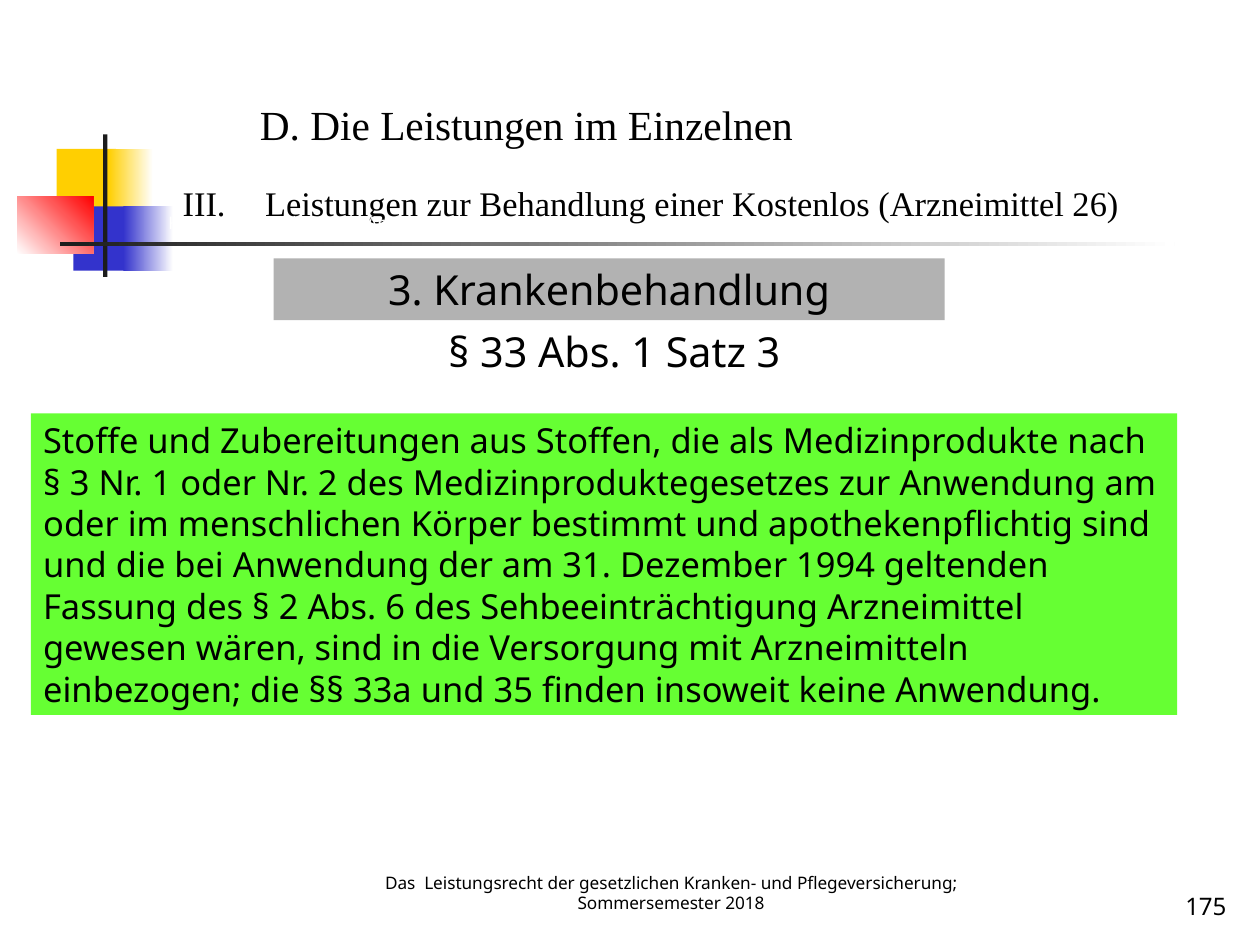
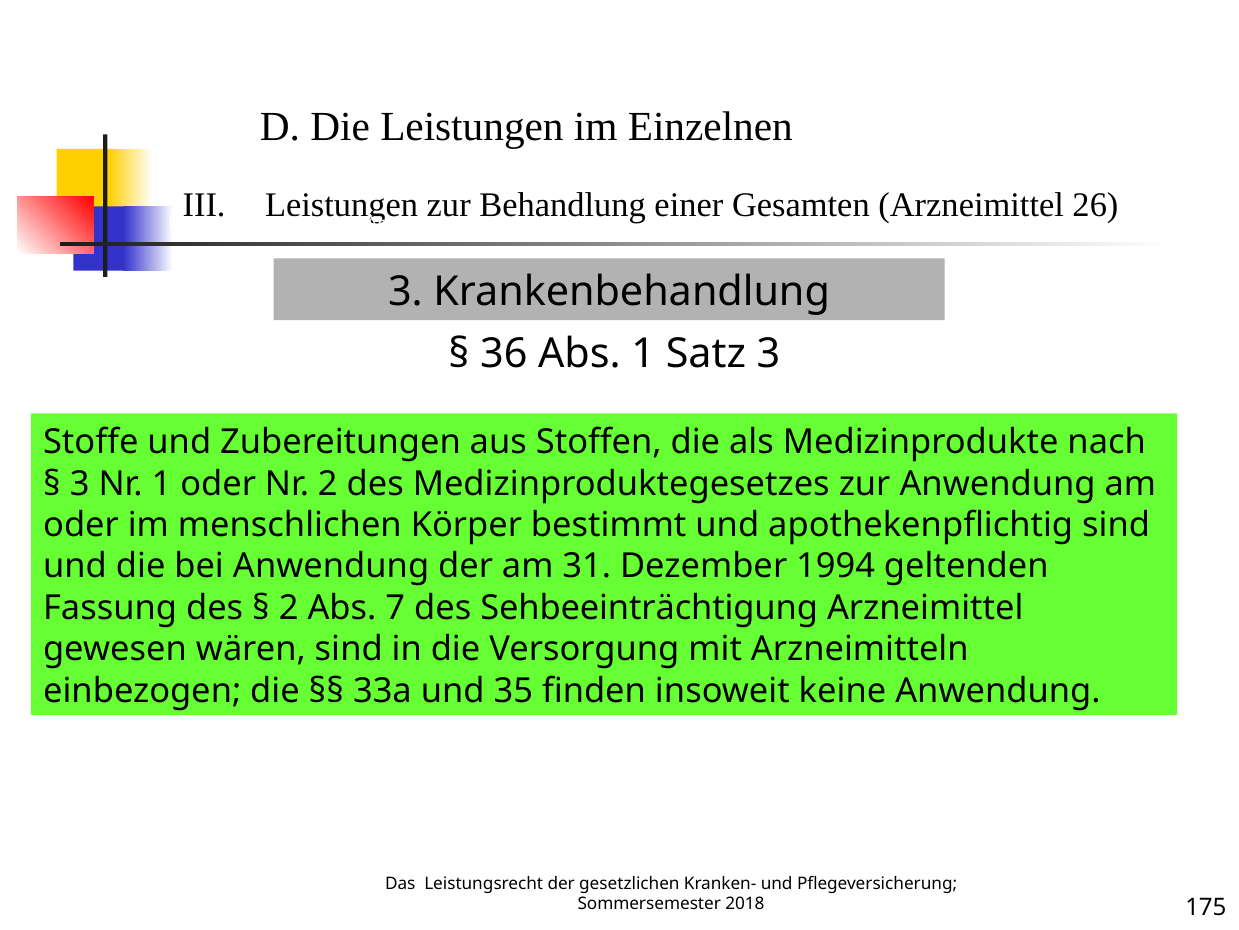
Kostenlos: Kostenlos -> Gesamten
33: 33 -> 36
6: 6 -> 7
